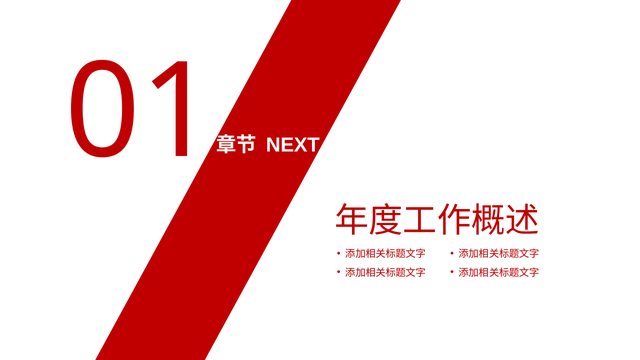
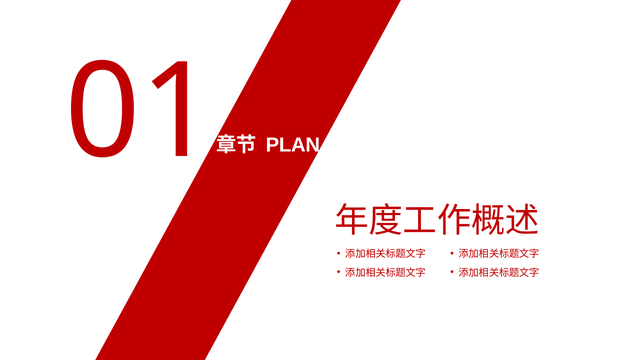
NEXT: NEXT -> PLAN
